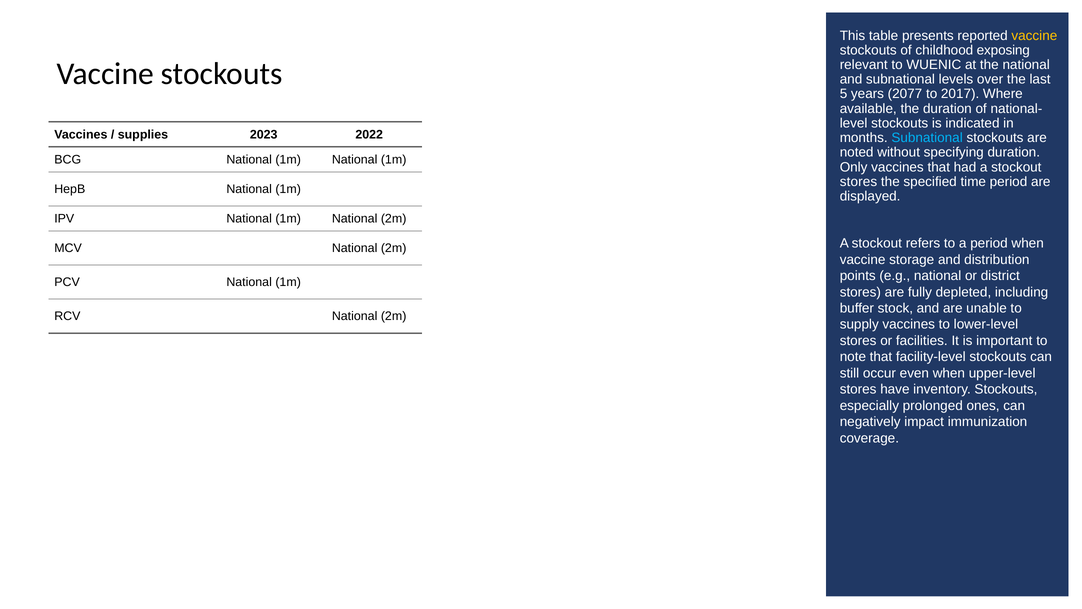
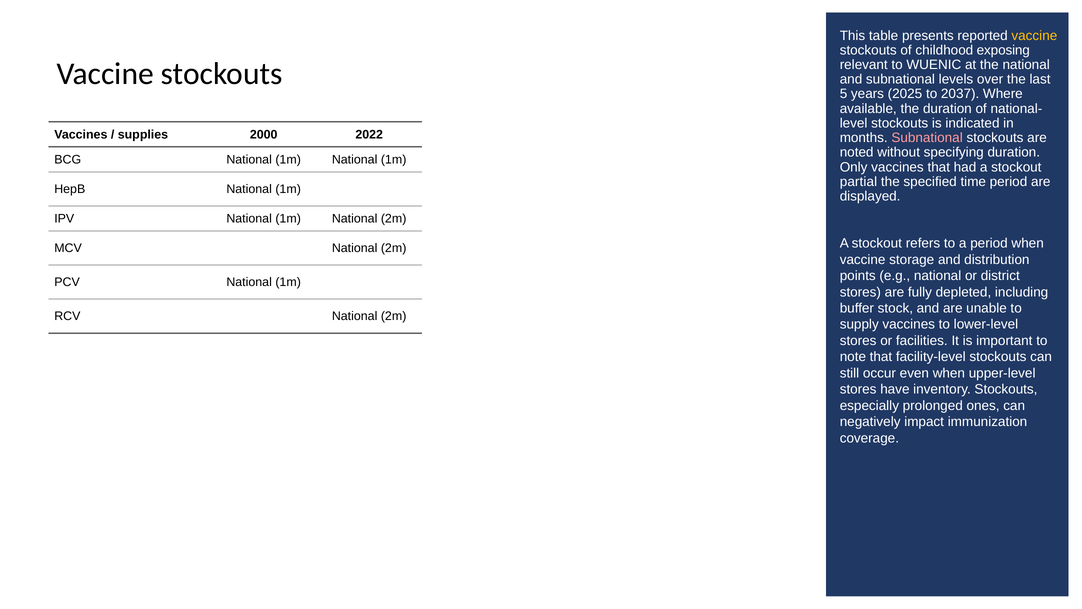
2077: 2077 -> 2025
2017: 2017 -> 2037
2023: 2023 -> 2000
Subnational at (927, 138) colour: light blue -> pink
stores at (858, 182): stores -> partial
